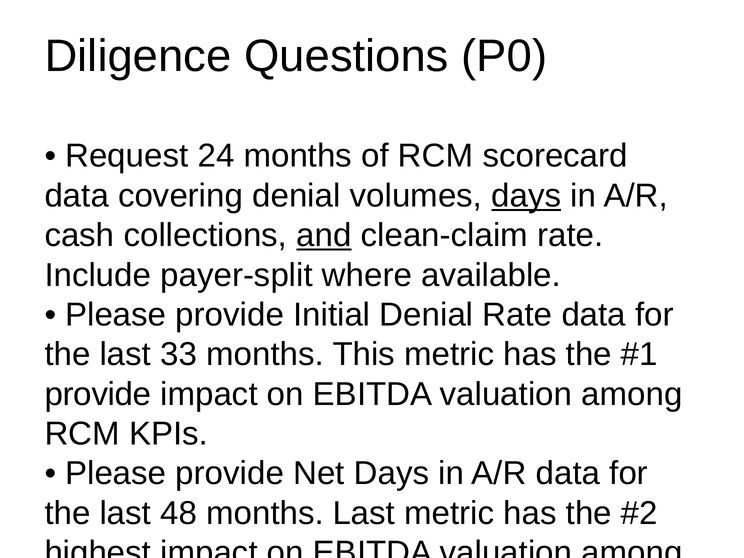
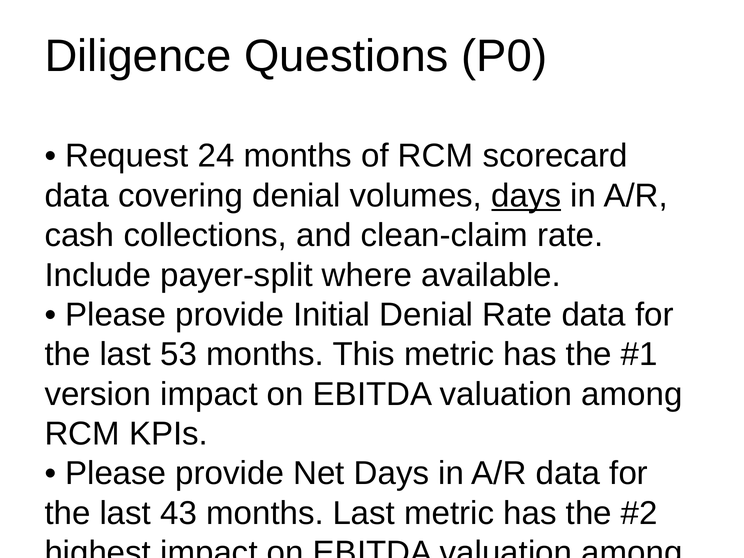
and underline: present -> none
33: 33 -> 53
provide at (98, 394): provide -> version
48: 48 -> 43
